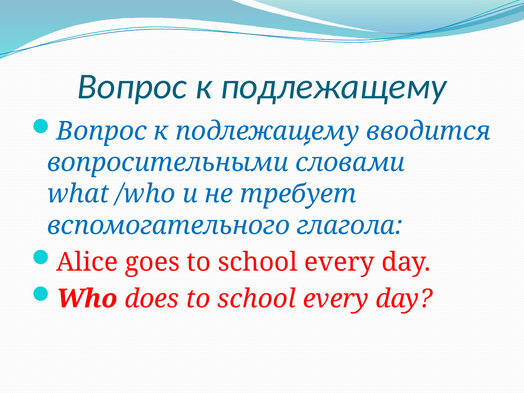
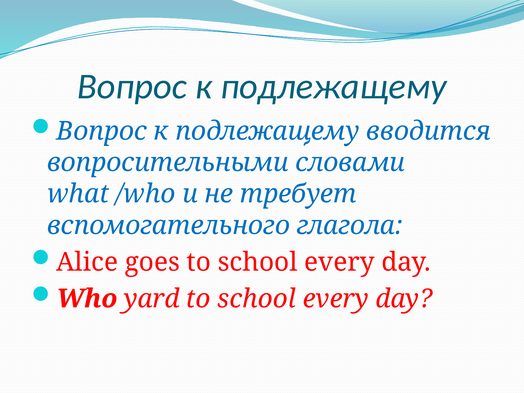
does: does -> yard
